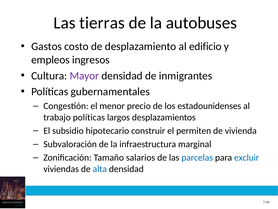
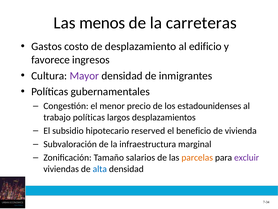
tierras: tierras -> menos
autobuses: autobuses -> carreteras
empleos: empleos -> favorece
construir: construir -> reserved
permiten: permiten -> beneficio
parcelas colour: blue -> orange
excluir colour: blue -> purple
